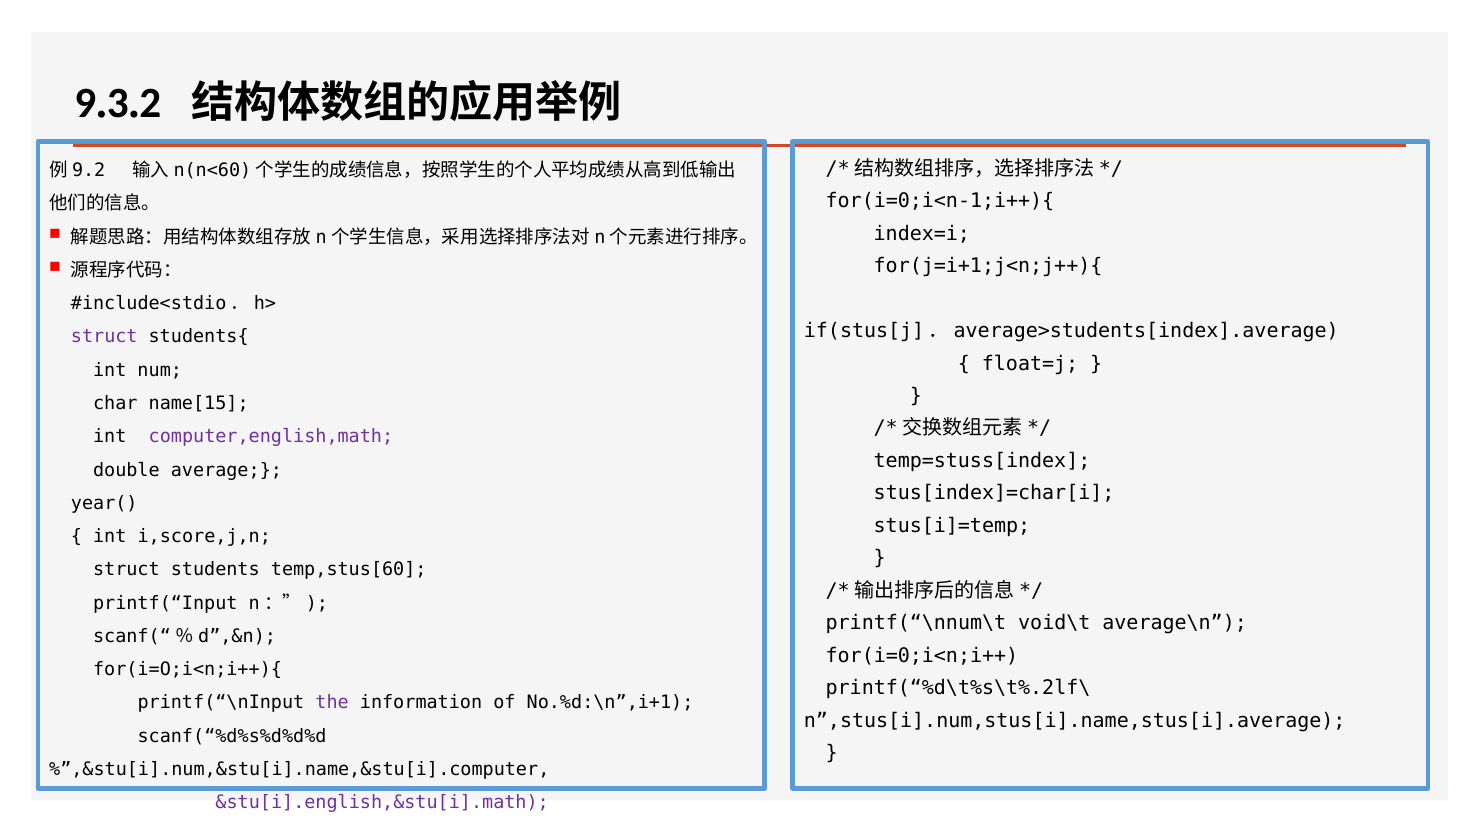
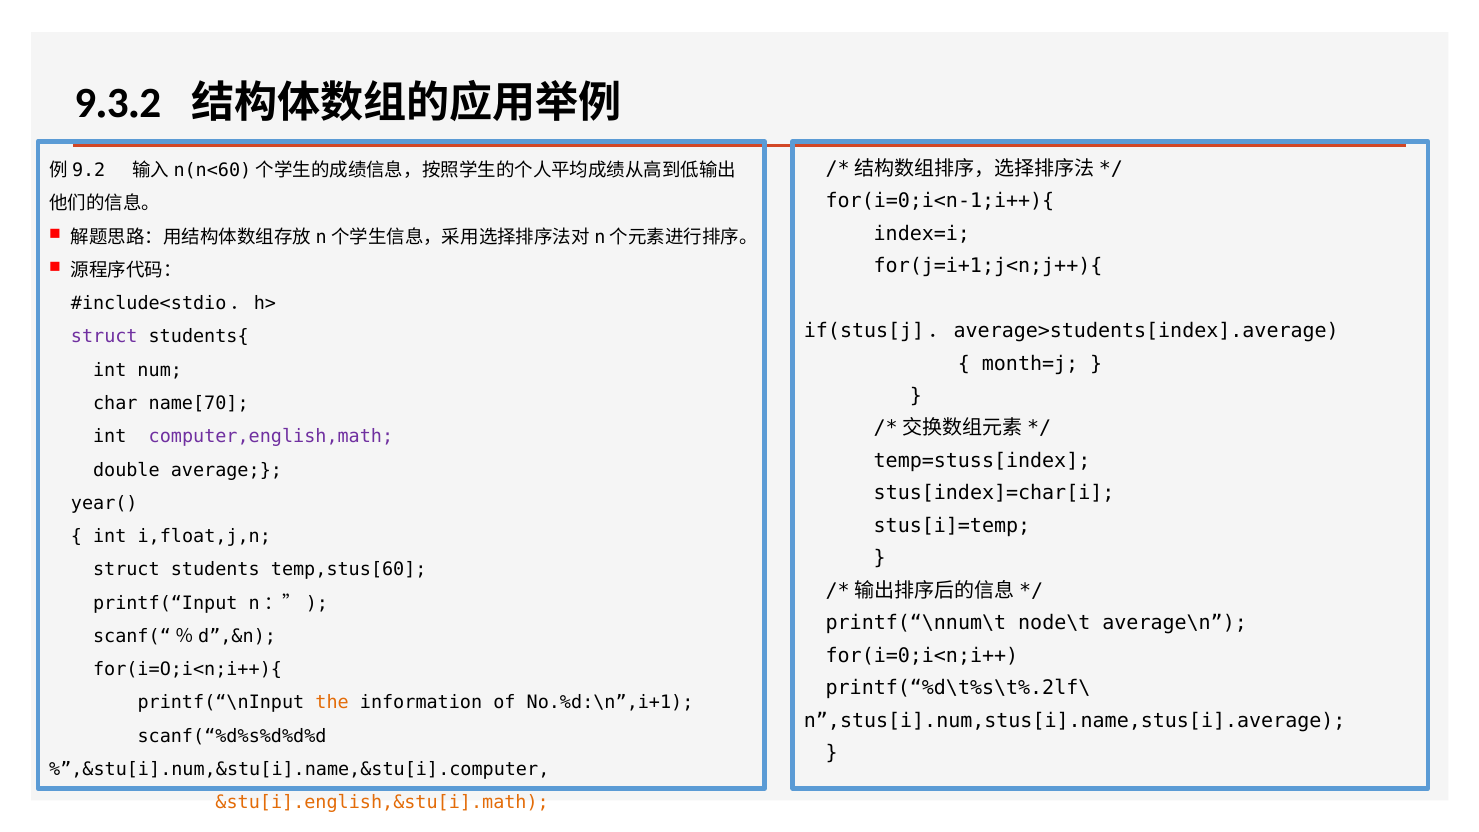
float=j: float=j -> month=j
name[15: name[15 -> name[70
i,score,j,n: i,score,j,n -> i,float,j,n
void\t: void\t -> node\t
the colour: purple -> orange
&stu[i].english,&stu[i].math colour: purple -> orange
